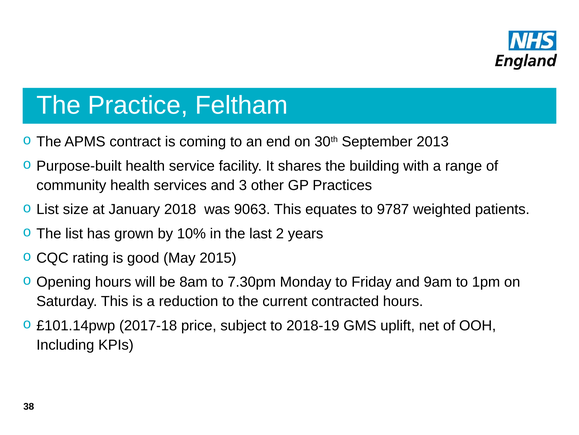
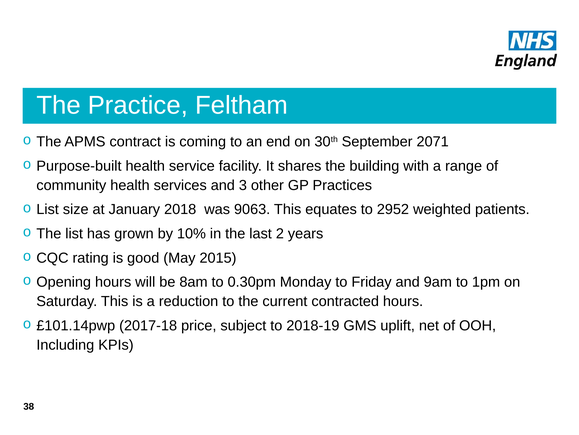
2013: 2013 -> 2071
9787: 9787 -> 2952
7.30pm: 7.30pm -> 0.30pm
